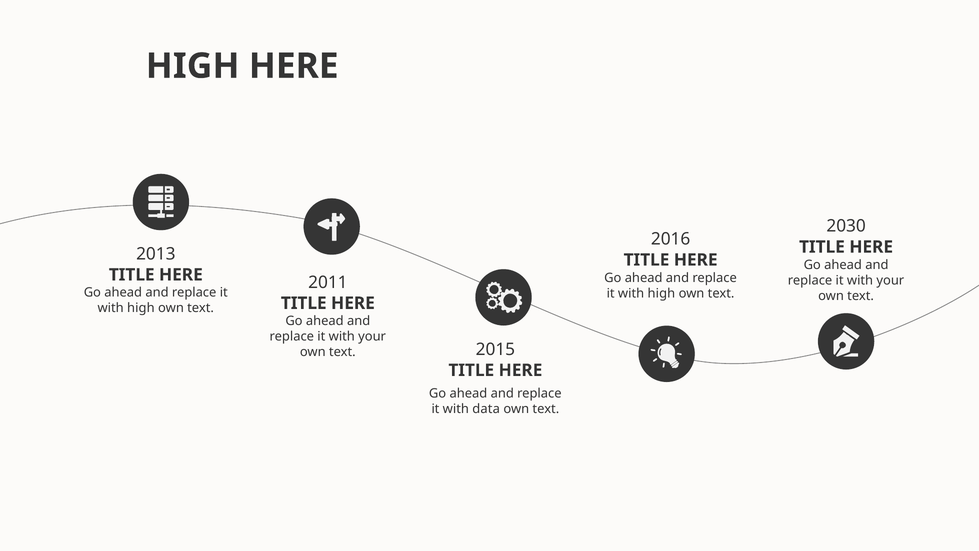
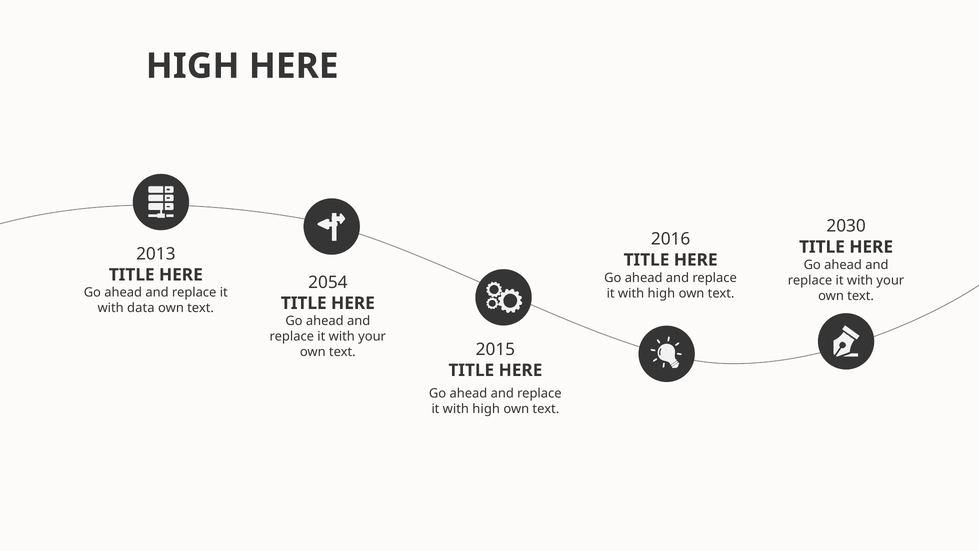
2011: 2011 -> 2054
high at (141, 308): high -> data
data at (486, 409): data -> high
